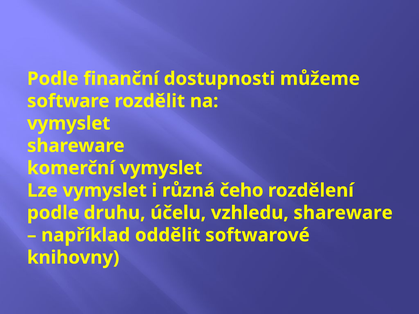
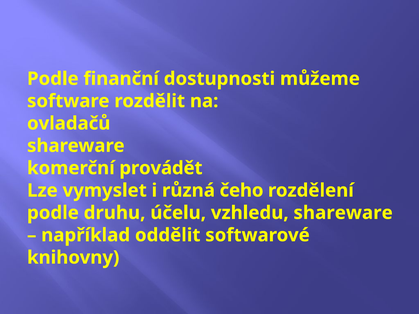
vymyslet at (69, 123): vymyslet -> ovladačů
komerční vymyslet: vymyslet -> provádět
